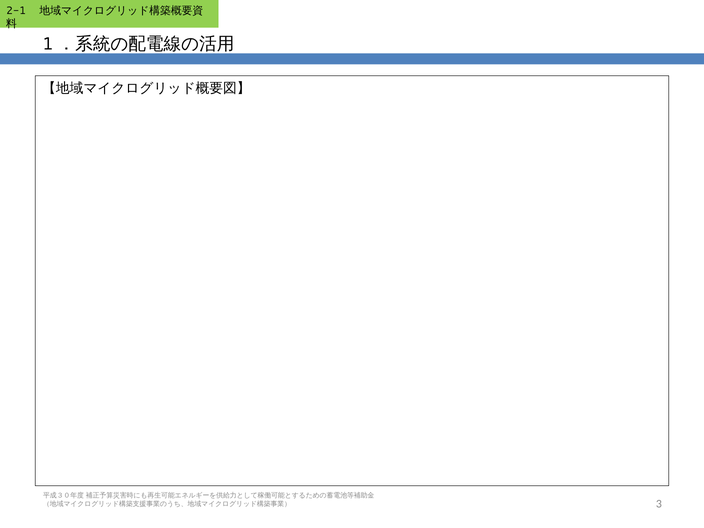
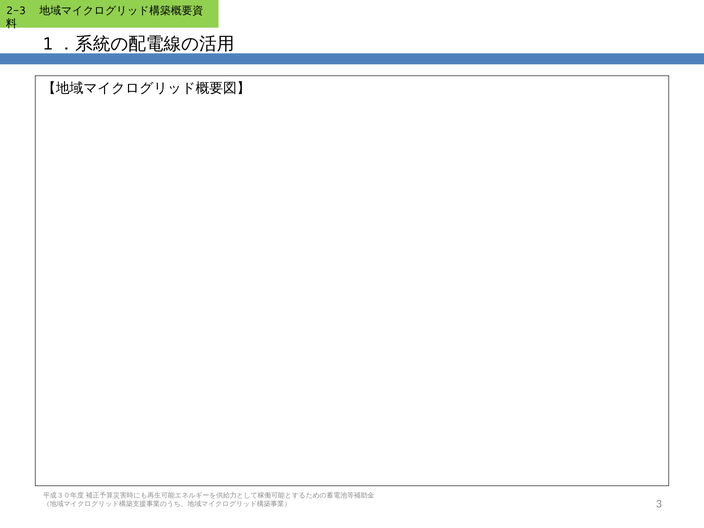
2-1: 2-1 -> 2-3
